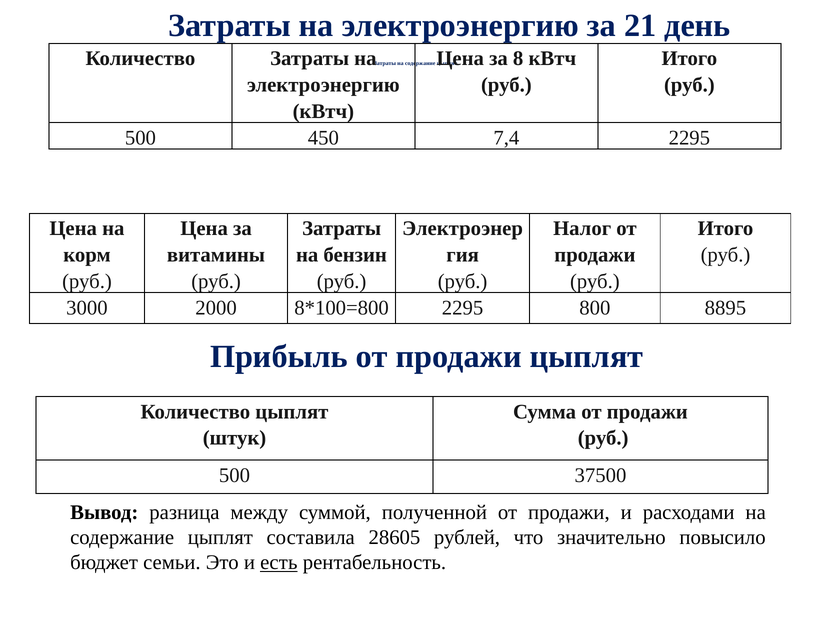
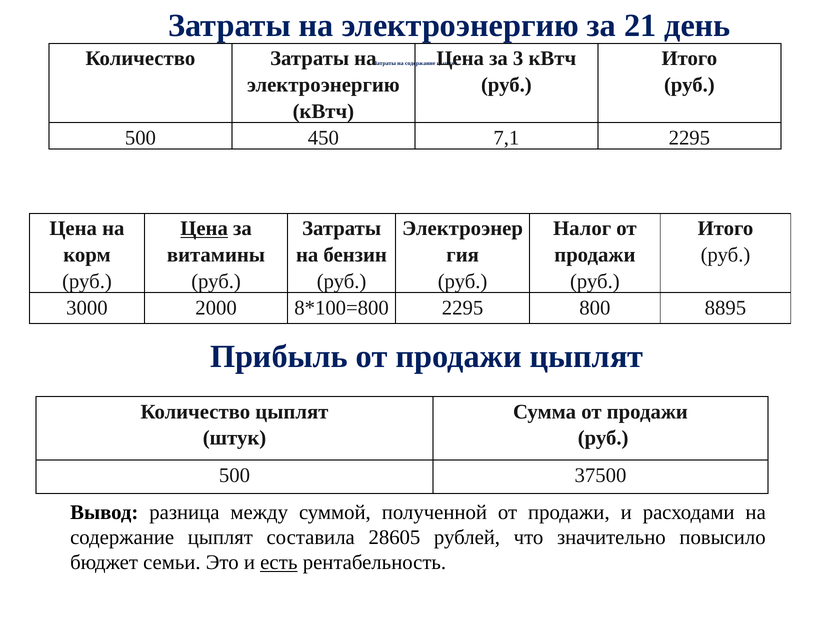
8: 8 -> 3
7,4: 7,4 -> 7,1
Цена at (204, 228) underline: none -> present
